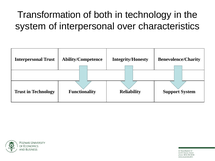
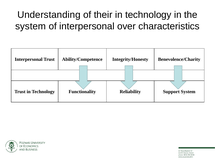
Transformation: Transformation -> Understanding
both: both -> their
